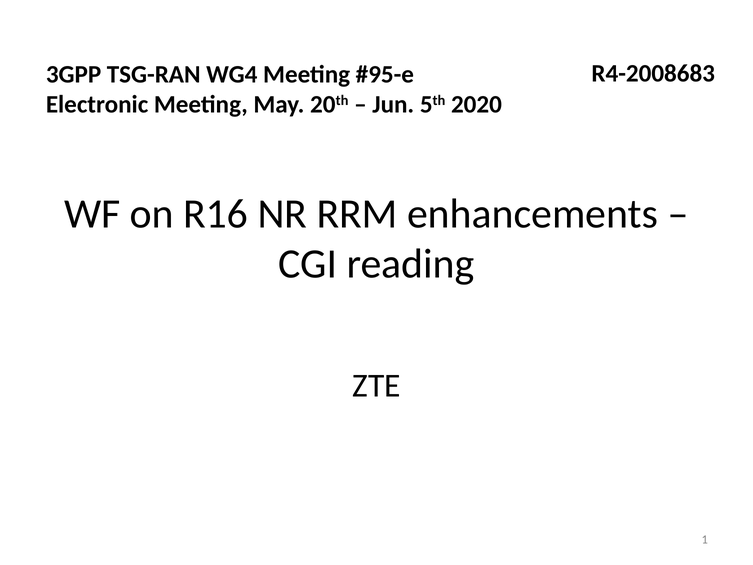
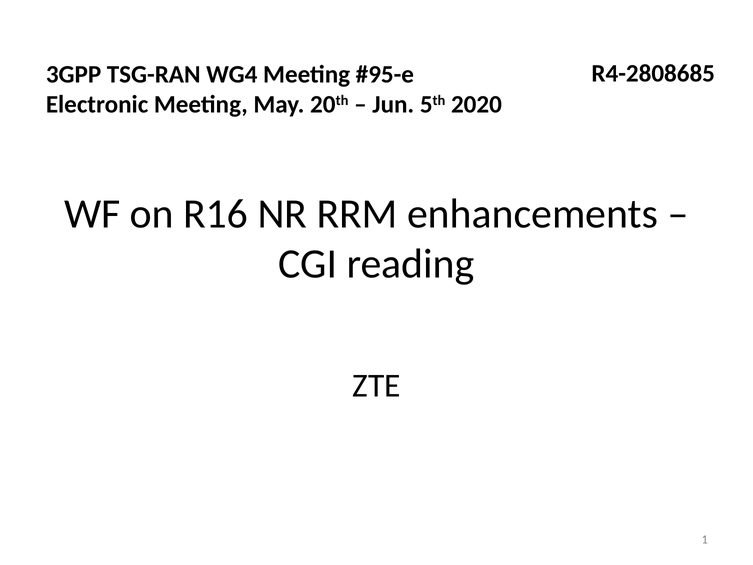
R4-2008683: R4-2008683 -> R4-2808685
